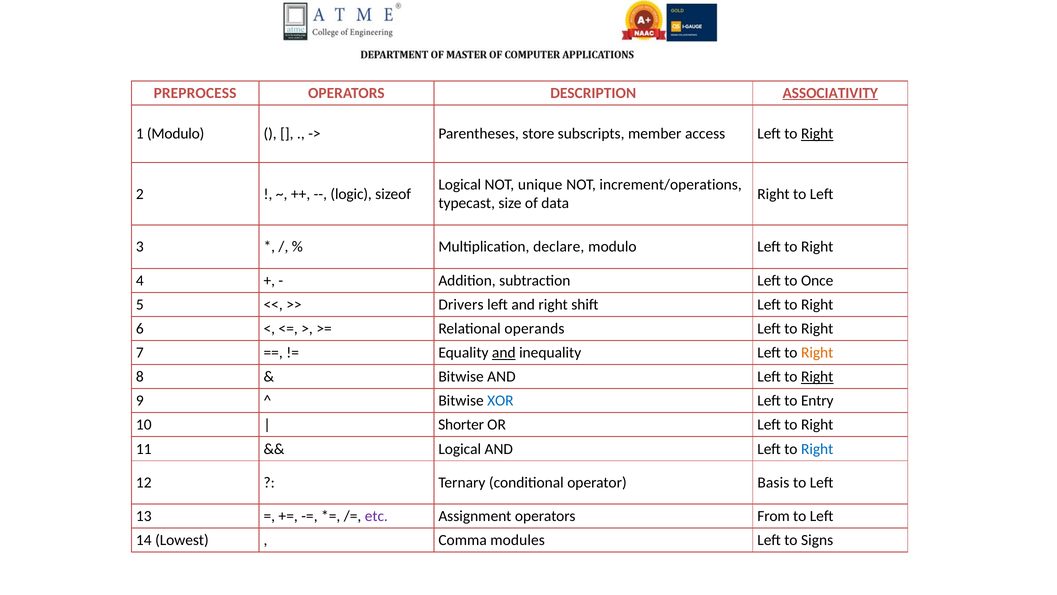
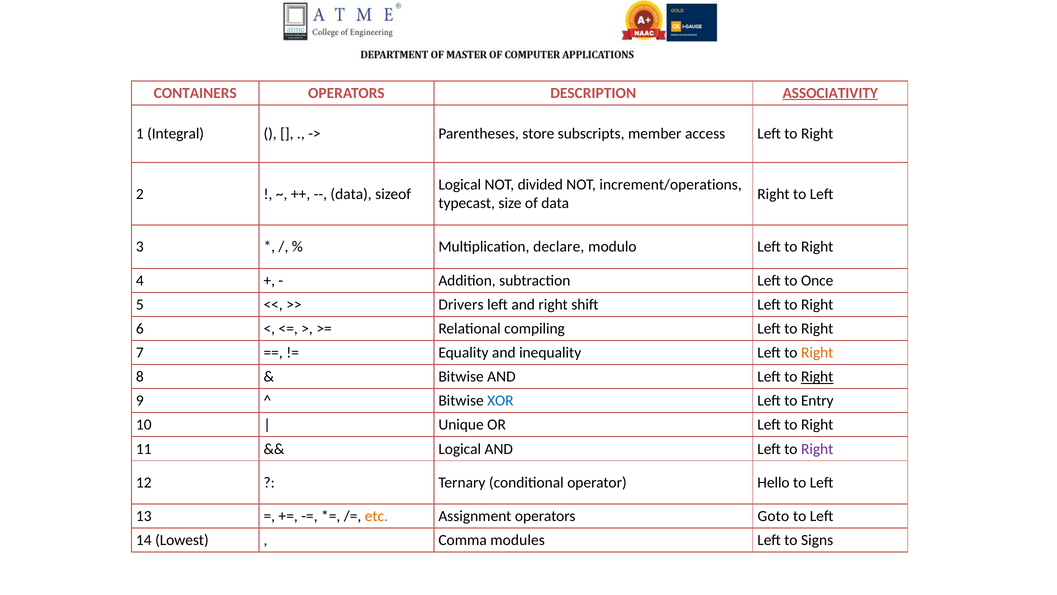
PREPROCESS: PREPROCESS -> CONTAINERS
1 Modulo: Modulo -> Integral
Right at (817, 134) underline: present -> none
unique: unique -> divided
logic at (351, 194): logic -> data
operands: operands -> compiling
and at (504, 352) underline: present -> none
Shorter: Shorter -> Unique
Right at (817, 449) colour: blue -> purple
Basis: Basis -> Hello
etc colour: purple -> orange
From: From -> Goto
